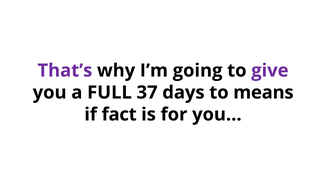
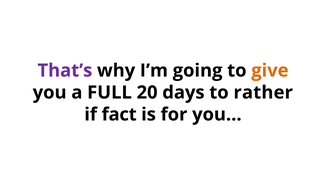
give colour: purple -> orange
37: 37 -> 20
means: means -> rather
